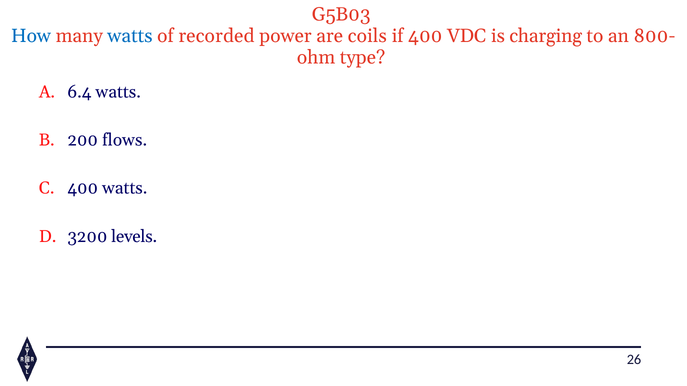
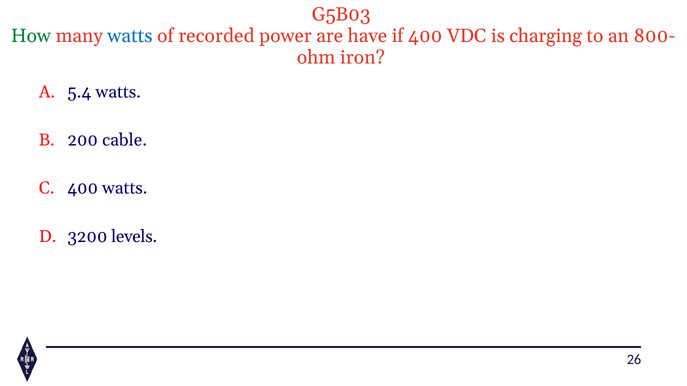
How colour: blue -> green
coils: coils -> have
type: type -> iron
6.4: 6.4 -> 5.4
flows: flows -> cable
